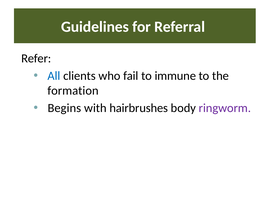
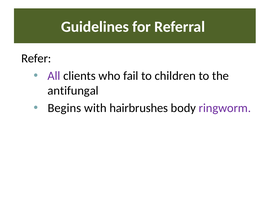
All colour: blue -> purple
immune: immune -> children
formation: formation -> antifungal
